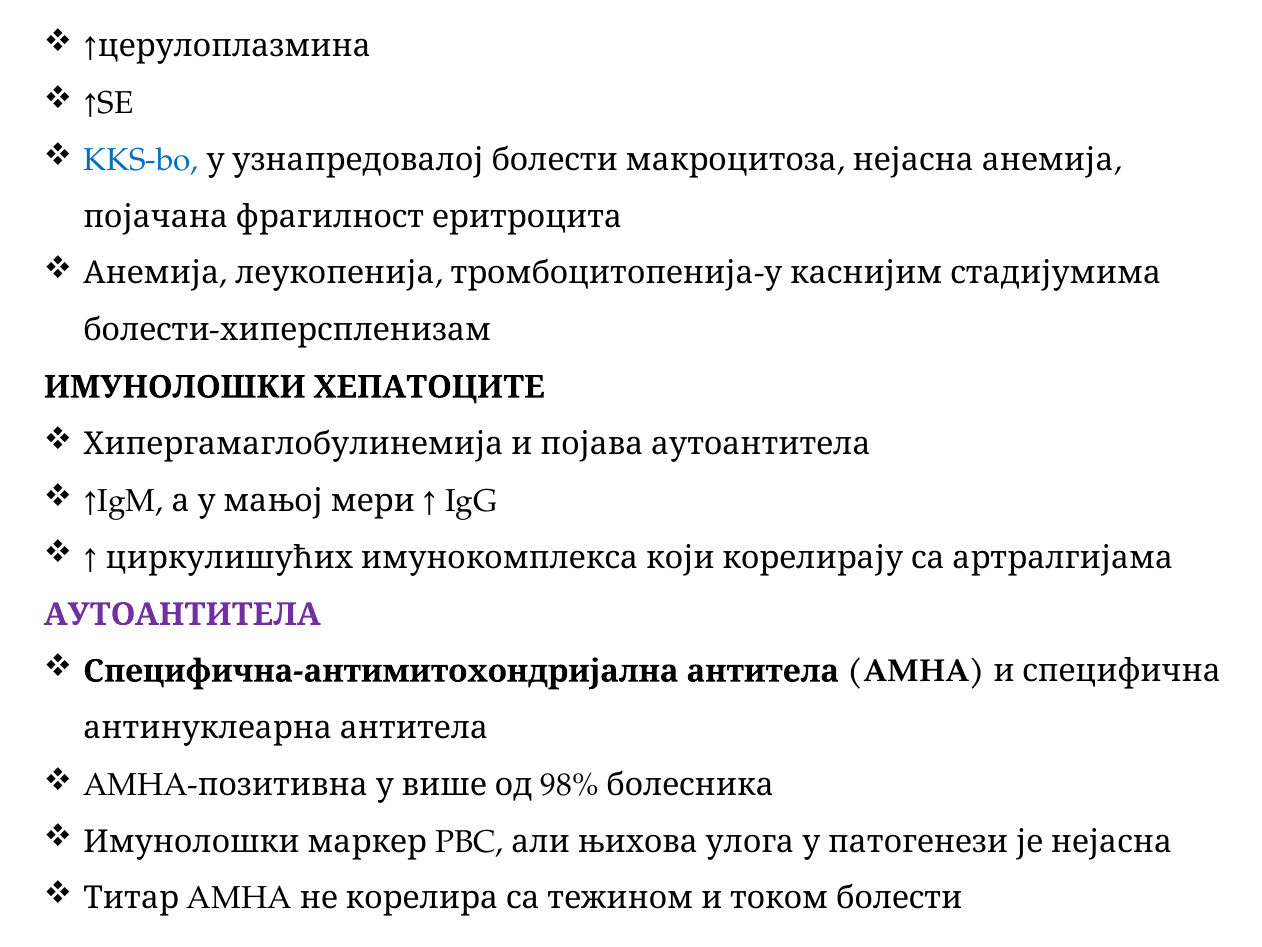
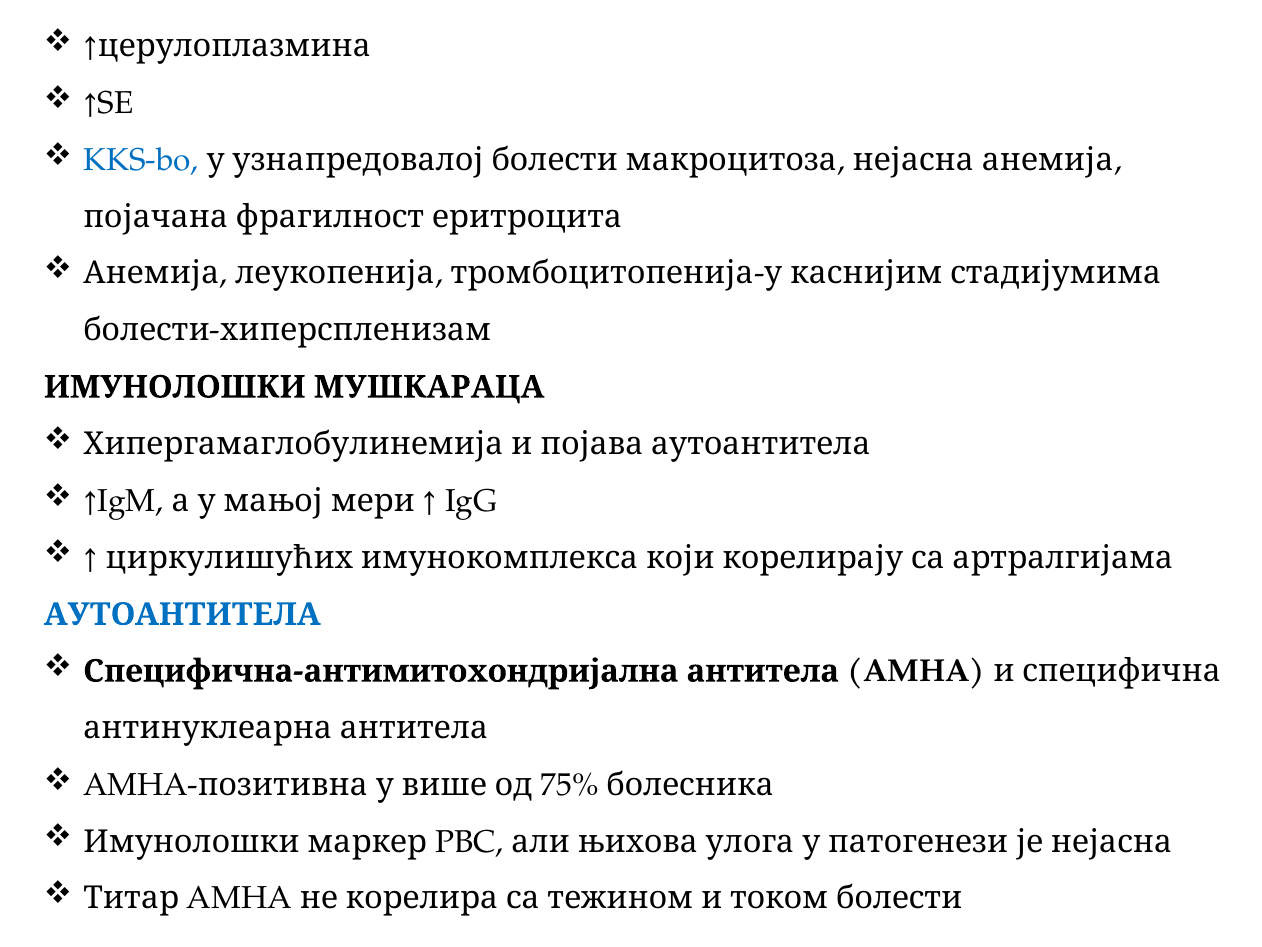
ХЕПАТОЦИТЕ: ХЕПАТОЦИТЕ -> МУШКАРАЦА
АУТОАНТИТЕЛА colour: purple -> blue
98%: 98% -> 75%
